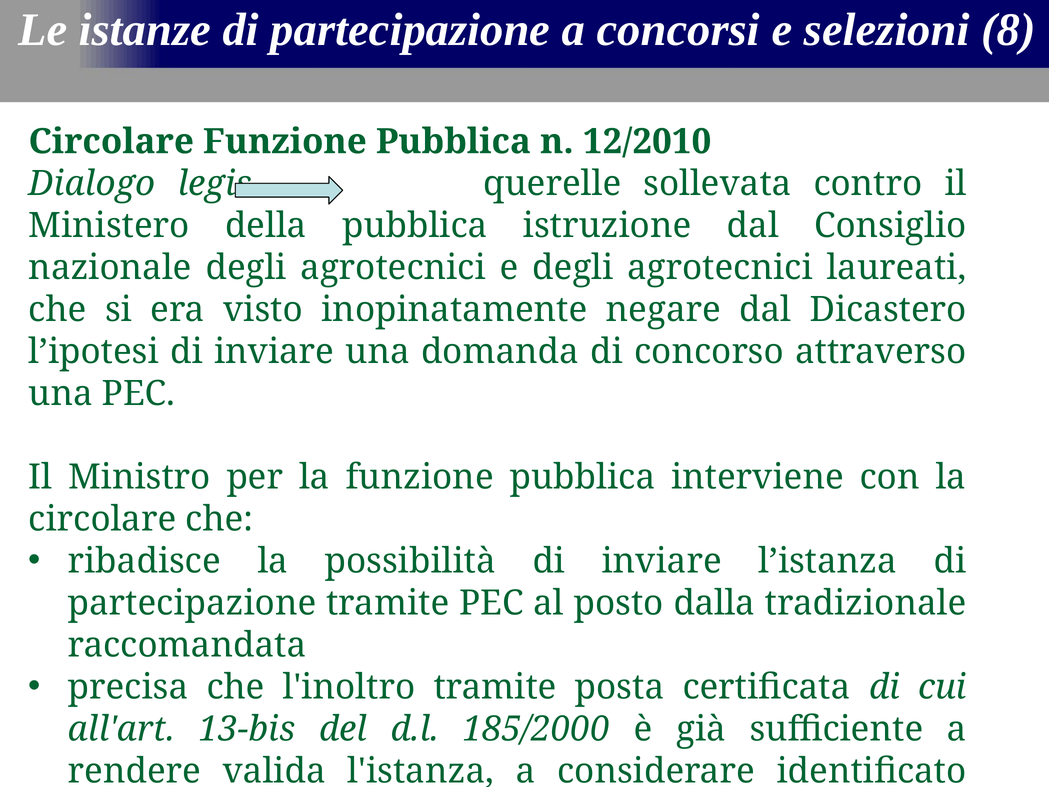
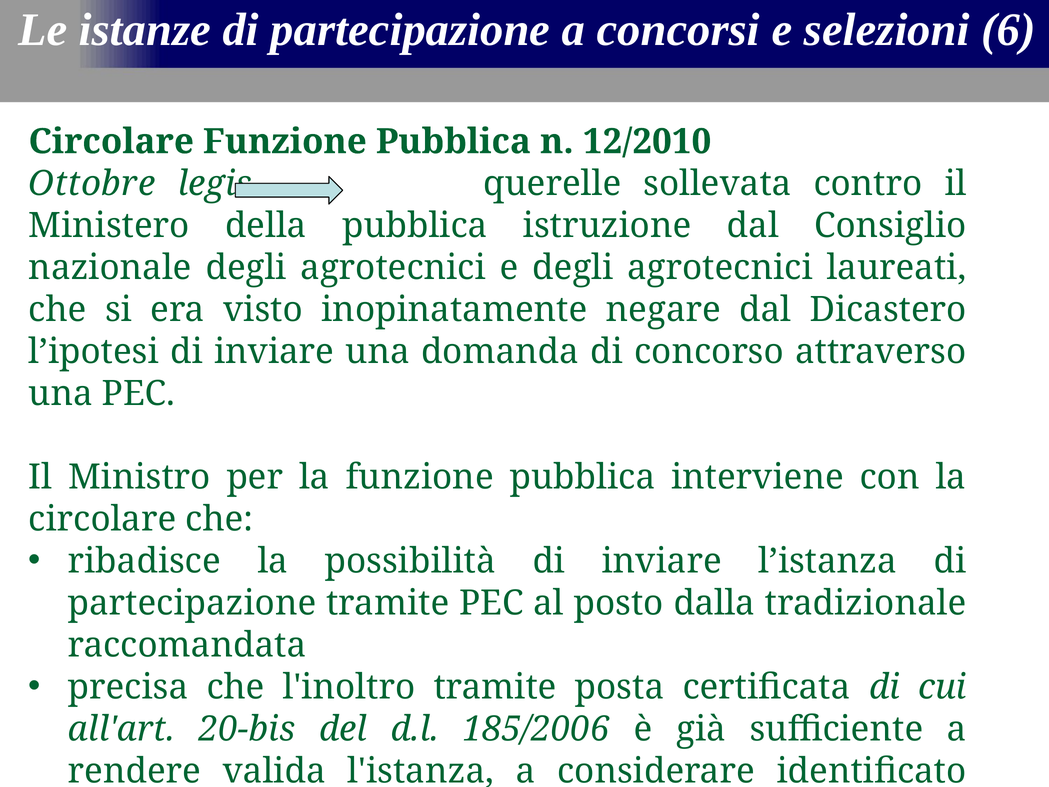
8: 8 -> 6
Dialogo: Dialogo -> Ottobre
13-bis: 13-bis -> 20-bis
185/2000: 185/2000 -> 185/2006
